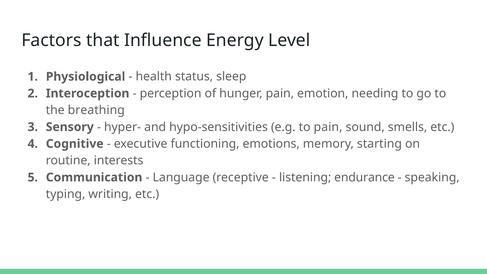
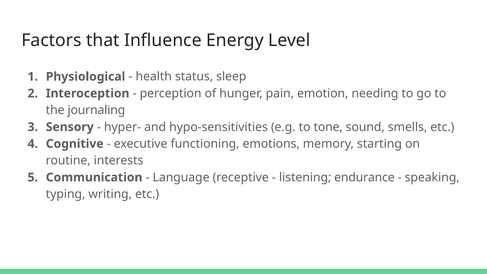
breathing: breathing -> journaling
to pain: pain -> tone
